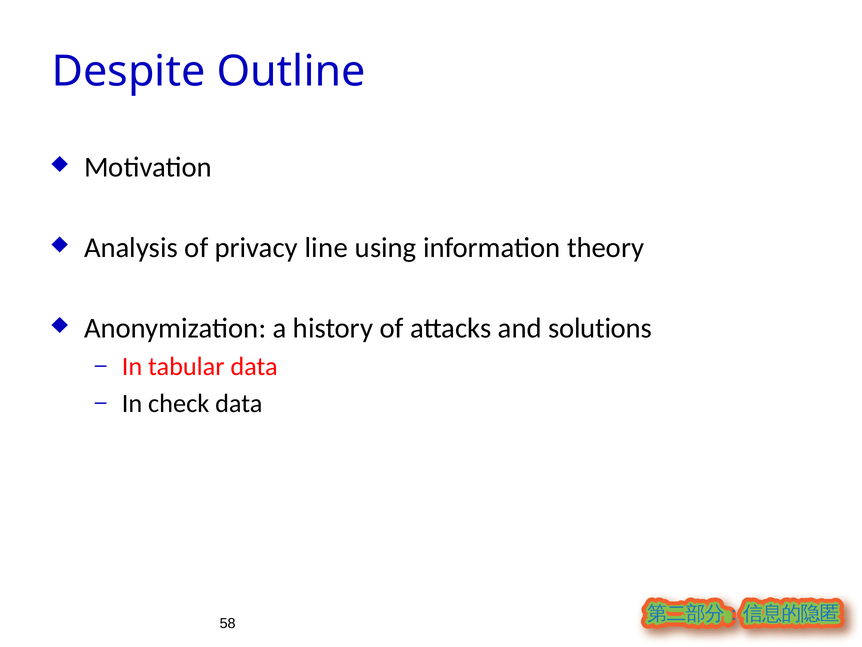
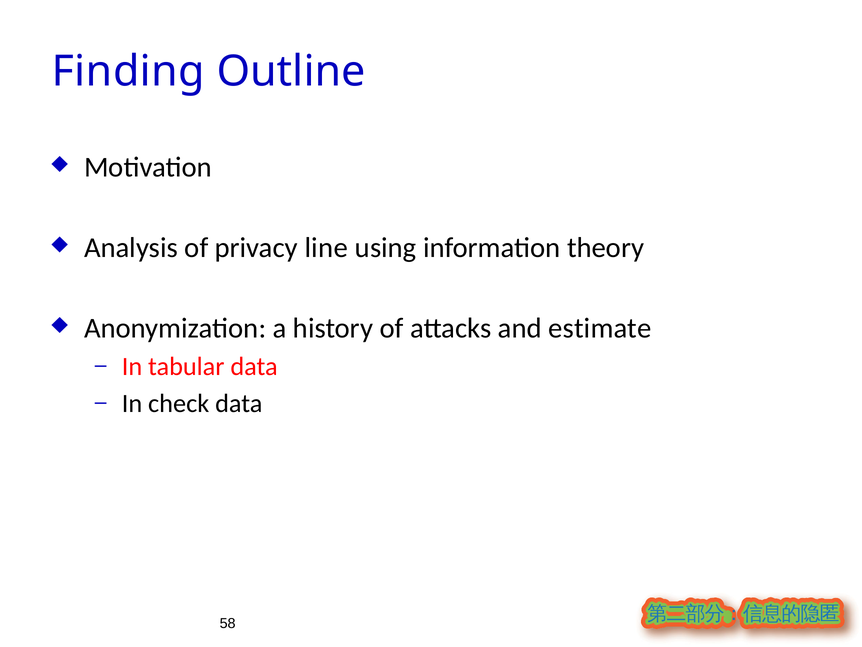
Despite: Despite -> Finding
solutions: solutions -> estimate
